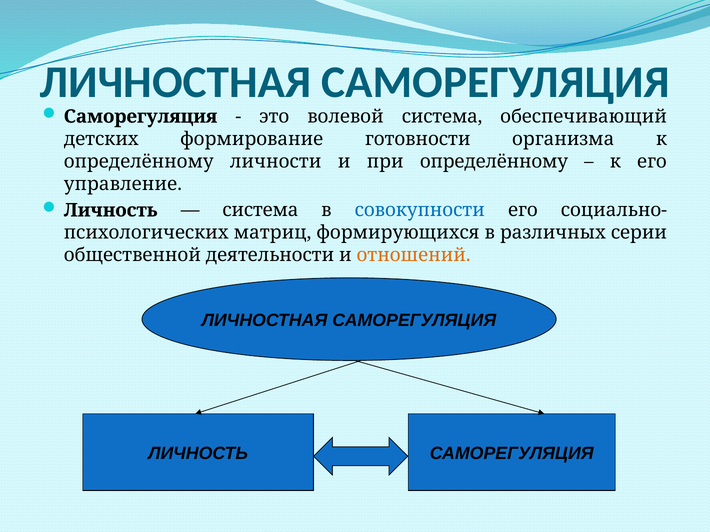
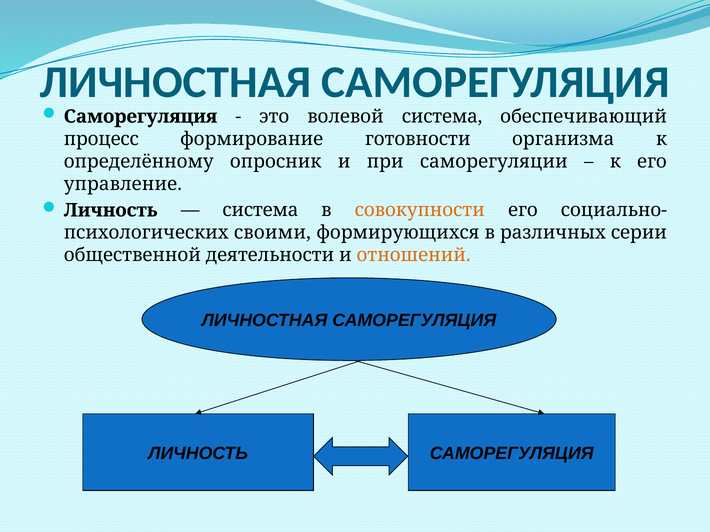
детских: детских -> процесс
личности: личности -> опросник
при определённому: определённому -> саморегуляции
совокупности colour: blue -> orange
матриц: матриц -> своими
